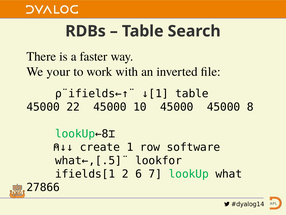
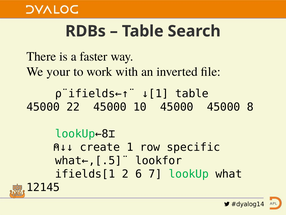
software: software -> specific
27866: 27866 -> 12145
